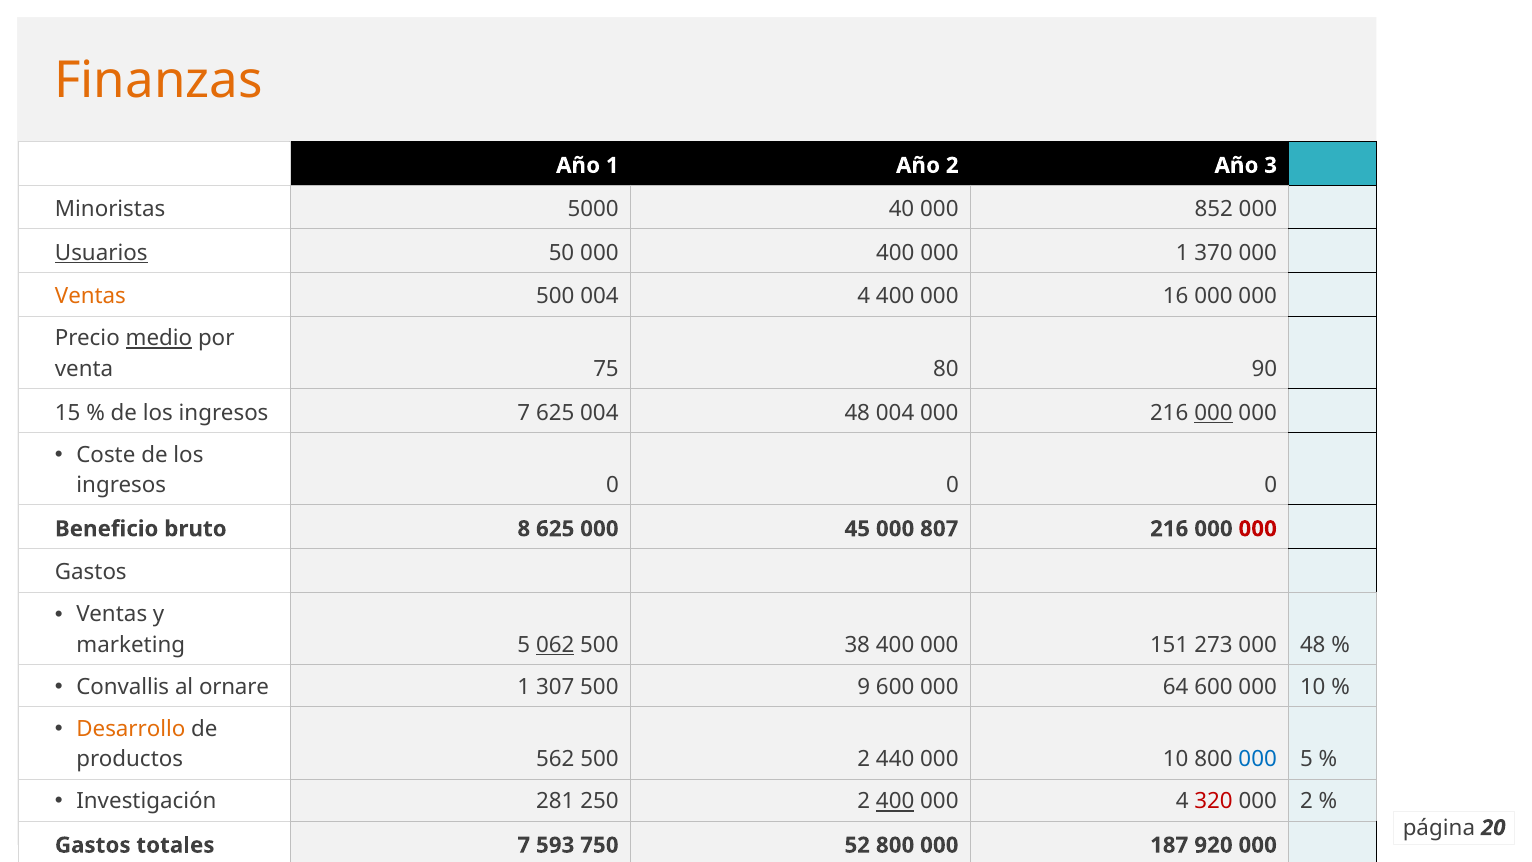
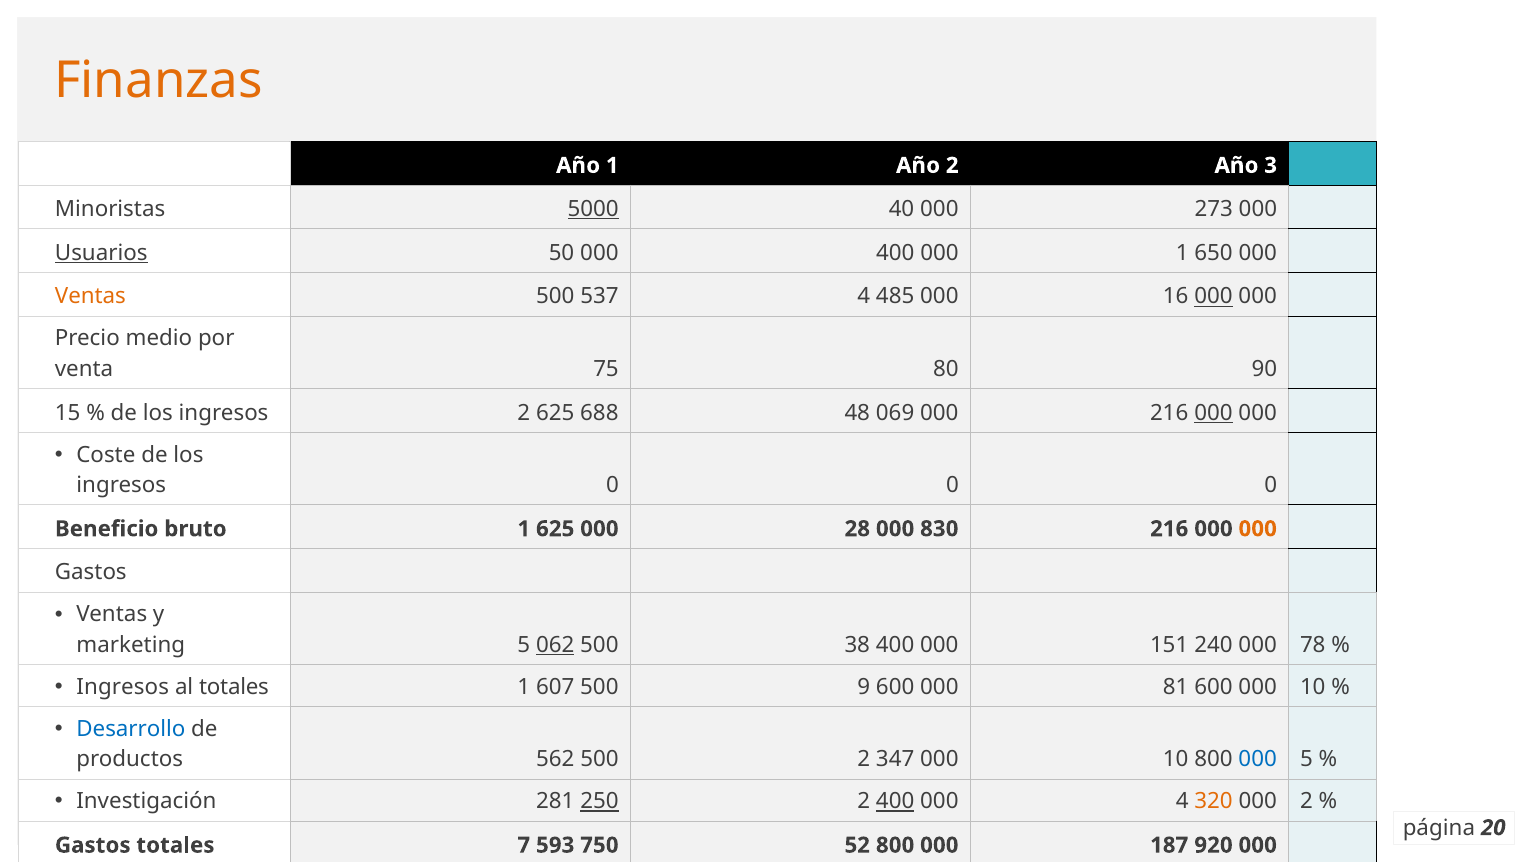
5000 underline: none -> present
852: 852 -> 273
370: 370 -> 650
500 004: 004 -> 537
4 400: 400 -> 485
000 at (1214, 296) underline: none -> present
medio underline: present -> none
ingresos 7: 7 -> 2
625 004: 004 -> 688
48 004: 004 -> 069
bruto 8: 8 -> 1
625 000 45: 45 -> 28
807: 807 -> 830
000 at (1258, 529) colour: red -> orange
273: 273 -> 240
000 48: 48 -> 78
Convallis at (123, 687): Convallis -> Ingresos
al ornare: ornare -> totales
307: 307 -> 607
64: 64 -> 81
Desarrollo colour: orange -> blue
440: 440 -> 347
250 underline: none -> present
320 colour: red -> orange
